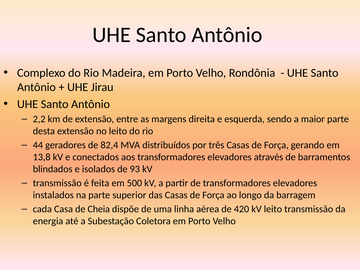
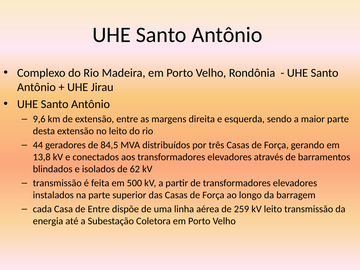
2,2: 2,2 -> 9,6
82,4: 82,4 -> 84,5
93: 93 -> 62
de Cheia: Cheia -> Entre
420: 420 -> 259
